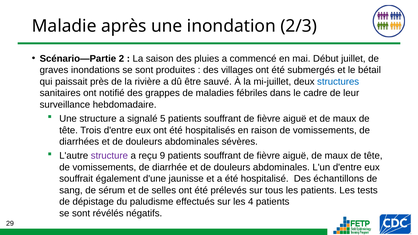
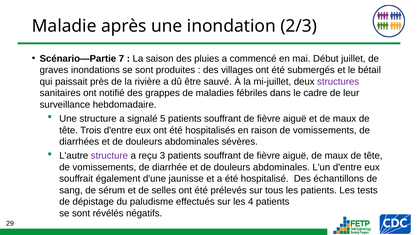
2: 2 -> 7
structures colour: blue -> purple
9: 9 -> 3
